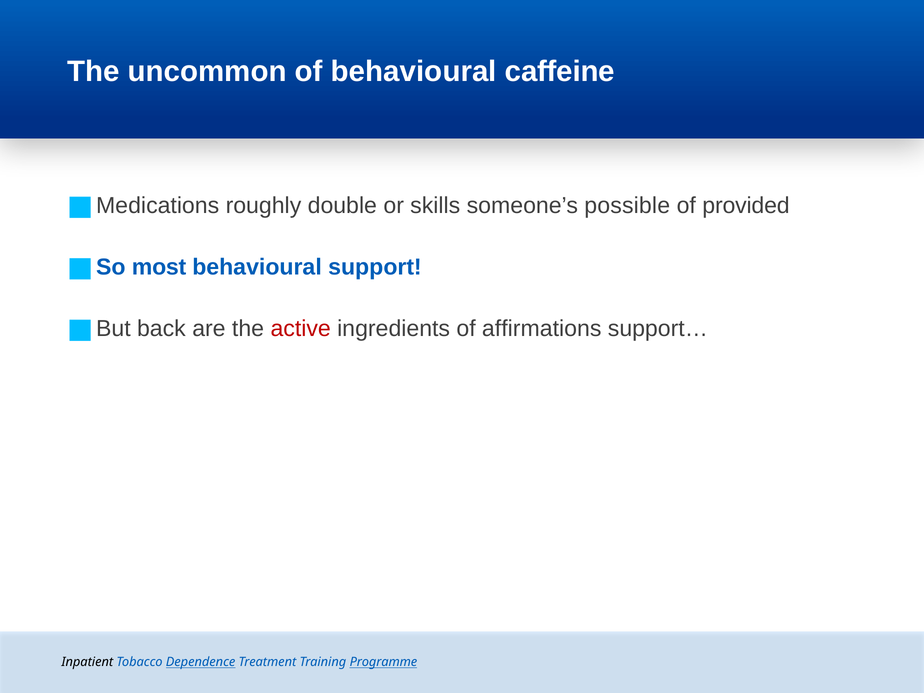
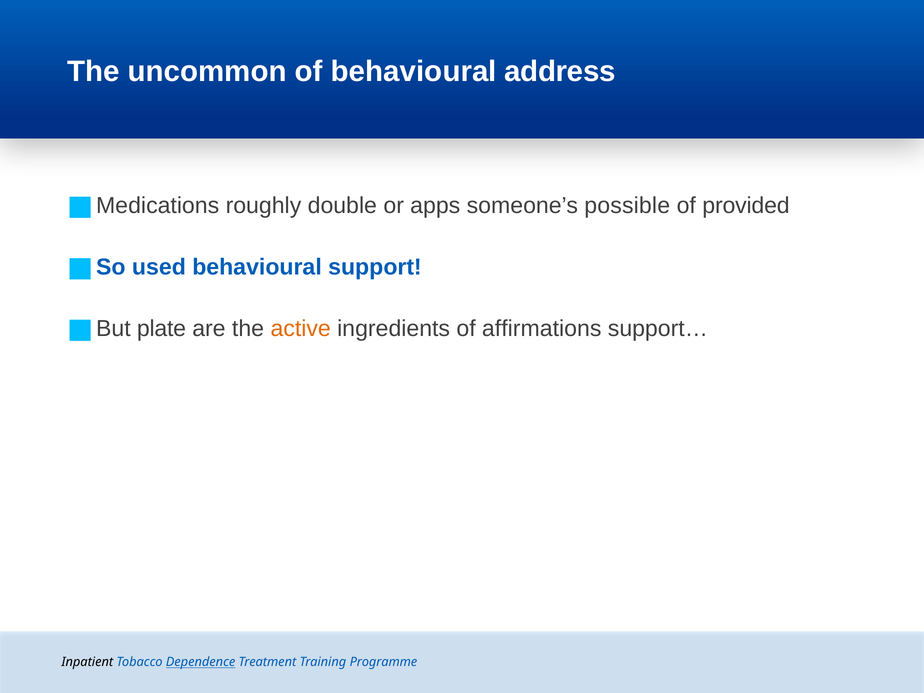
caffeine: caffeine -> address
skills: skills -> apps
most: most -> used
back: back -> plate
active colour: red -> orange
Programme underline: present -> none
